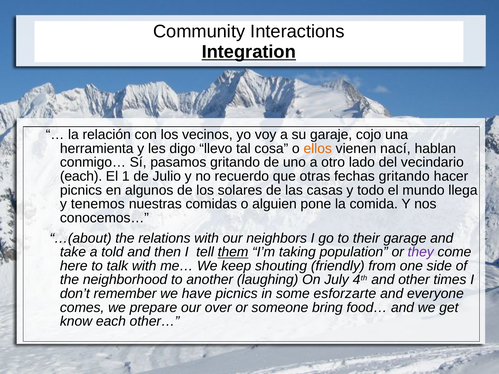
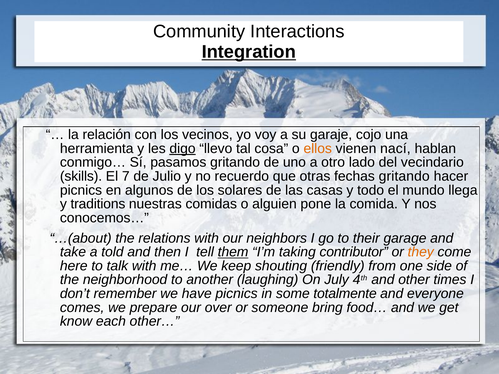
digo underline: none -> present
each at (81, 176): each -> skills
1: 1 -> 7
tenemos: tenemos -> traditions
population: population -> contributor
they colour: purple -> orange
esforzarte: esforzarte -> totalmente
